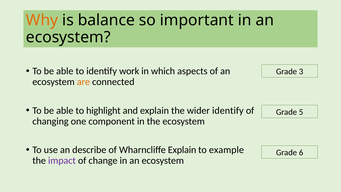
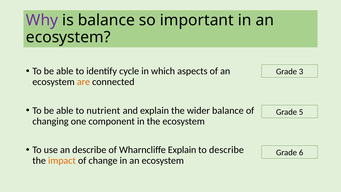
Why colour: orange -> purple
work: work -> cycle
highlight: highlight -> nutrient
wider identify: identify -> balance
to example: example -> describe
impact colour: purple -> orange
